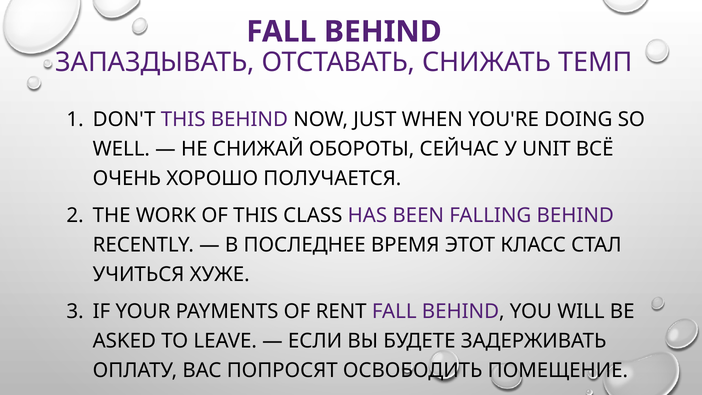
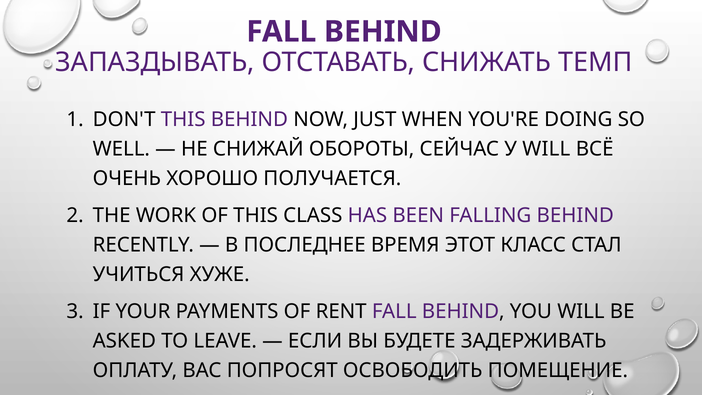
У UNIT: UNIT -> WILL
